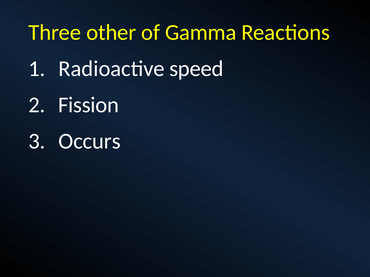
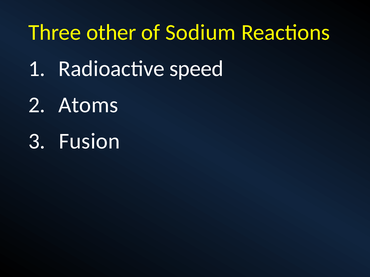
Gamma: Gamma -> Sodium
Fission: Fission -> Atoms
Occurs: Occurs -> Fusion
